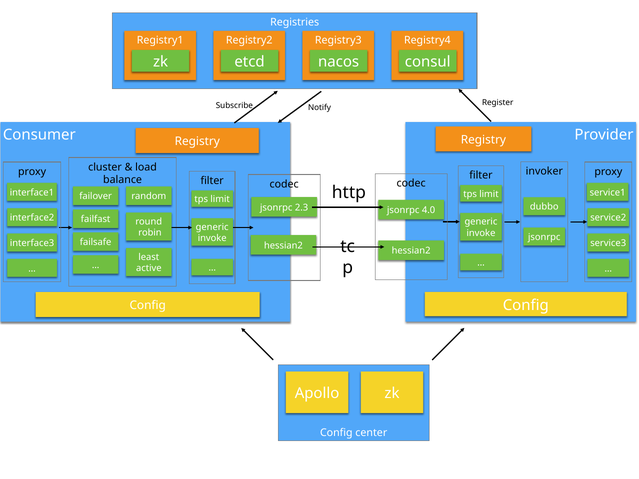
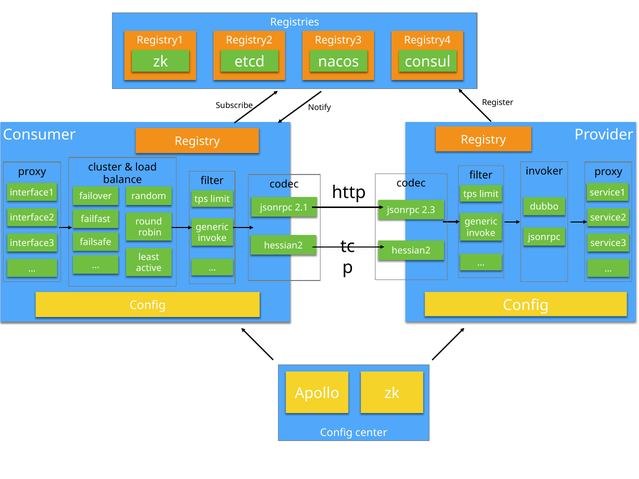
2.3: 2.3 -> 2.1
4.0: 4.0 -> 2.3
